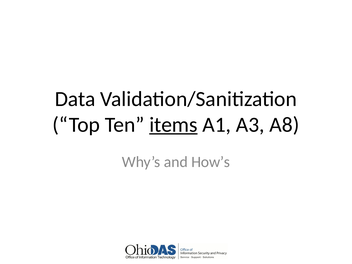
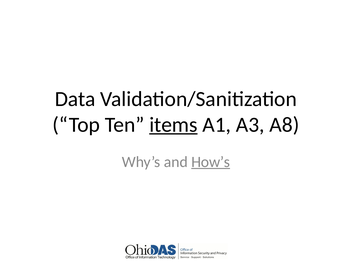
How’s underline: none -> present
